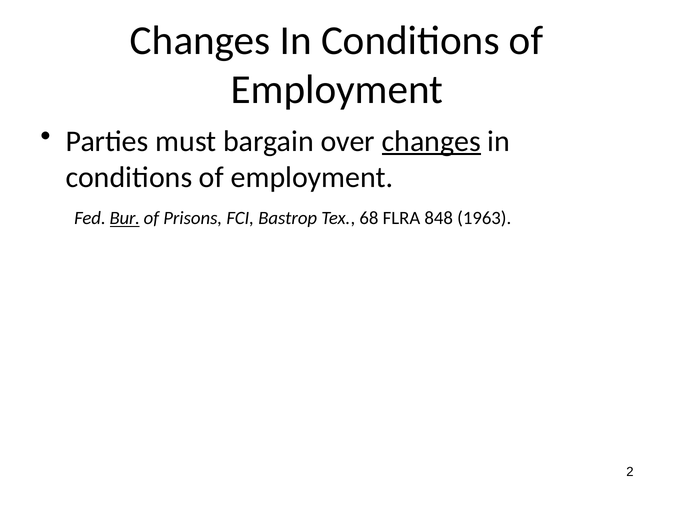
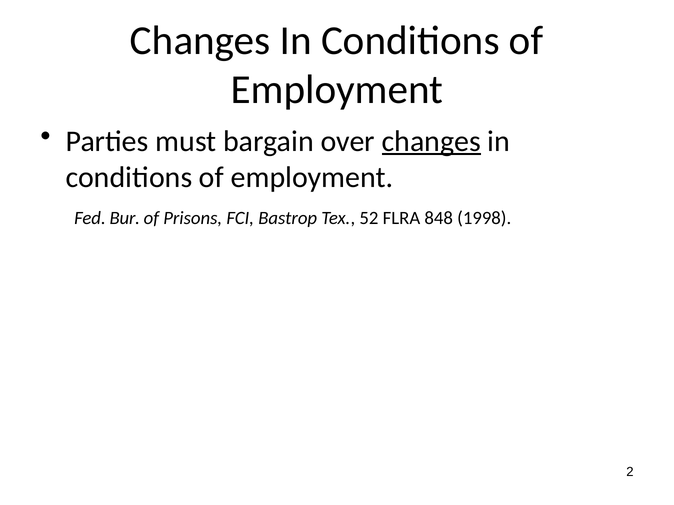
Bur underline: present -> none
68: 68 -> 52
1963: 1963 -> 1998
